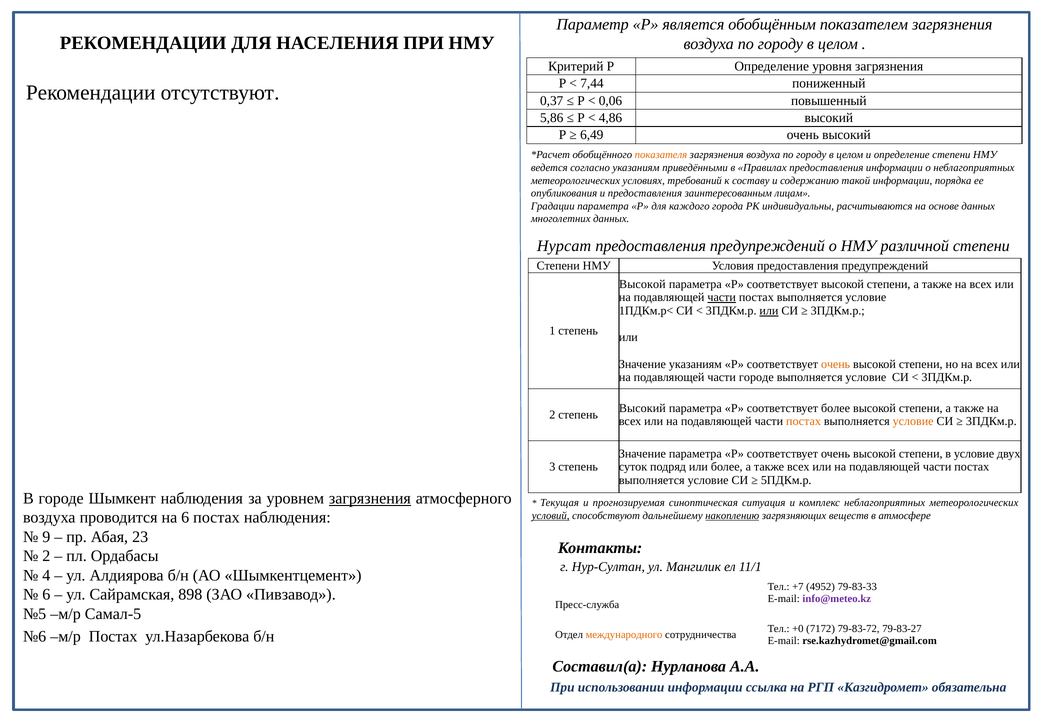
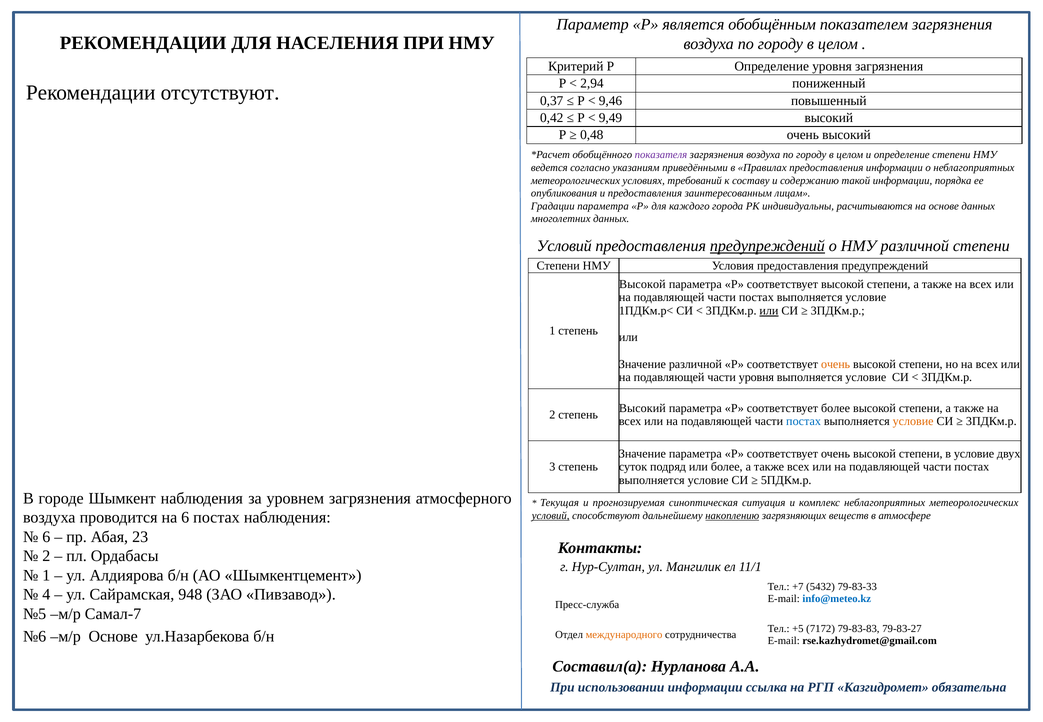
7,44: 7,44 -> 2,94
0,06: 0,06 -> 9,46
5,86: 5,86 -> 0,42
4,86: 4,86 -> 9,49
6,49: 6,49 -> 0,48
показателя colour: orange -> purple
Нурсат at (564, 246): Нурсат -> Условий
предупреждений at (767, 246) underline: none -> present
части at (722, 297) underline: present -> none
Значение указаниям: указаниям -> различной
части городе: городе -> уровня
постах at (804, 421) colour: orange -> blue
загрязнения at (370, 498) underline: present -> none
9 at (46, 537): 9 -> 6
4 at (46, 576): 4 -> 1
4952: 4952 -> 5432
6 at (46, 595): 6 -> 4
898: 898 -> 948
info@meteo.kz colour: purple -> blue
Самал-5: Самал-5 -> Самал-7
+0: +0 -> +5
79-83-72: 79-83-72 -> 79-83-83
м/р Постах: Постах -> Основе
